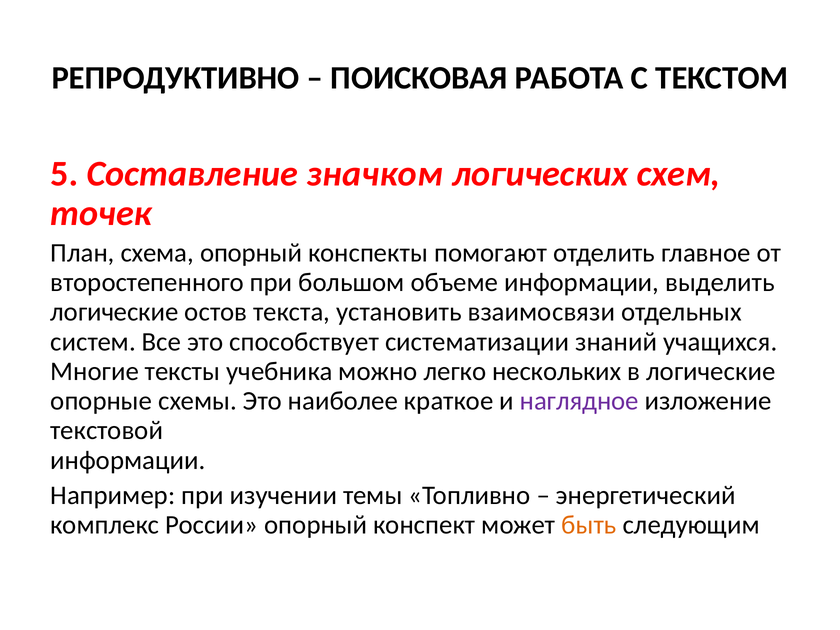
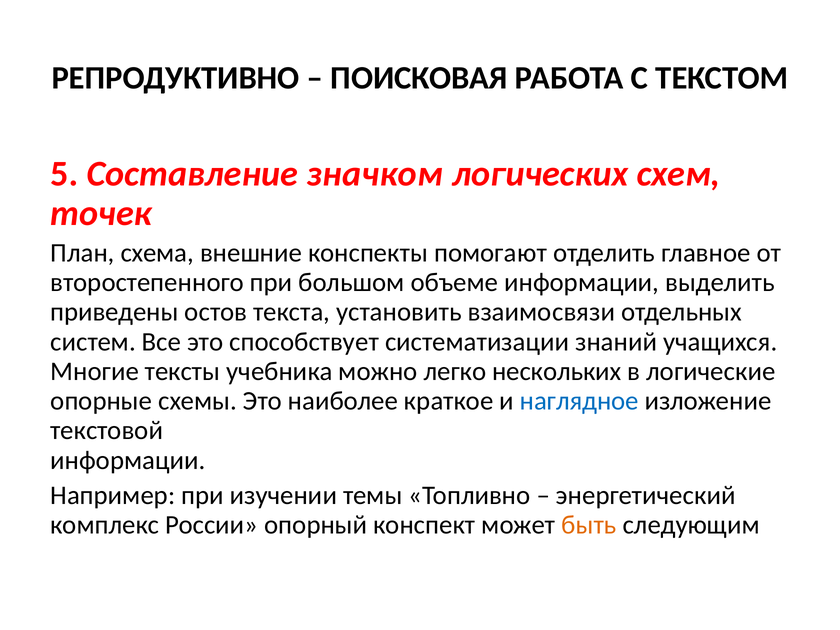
схема опорный: опорный -> внешние
логические at (114, 312): логические -> приведены
наглядное colour: purple -> blue
